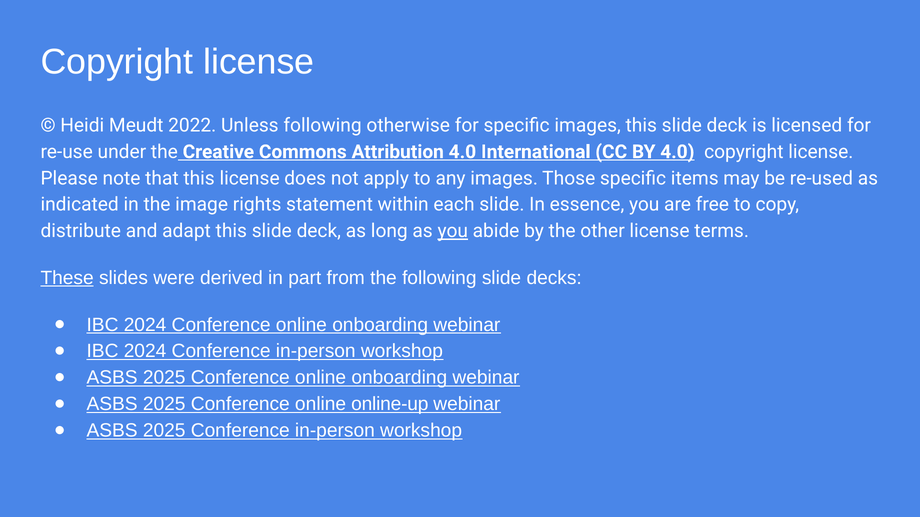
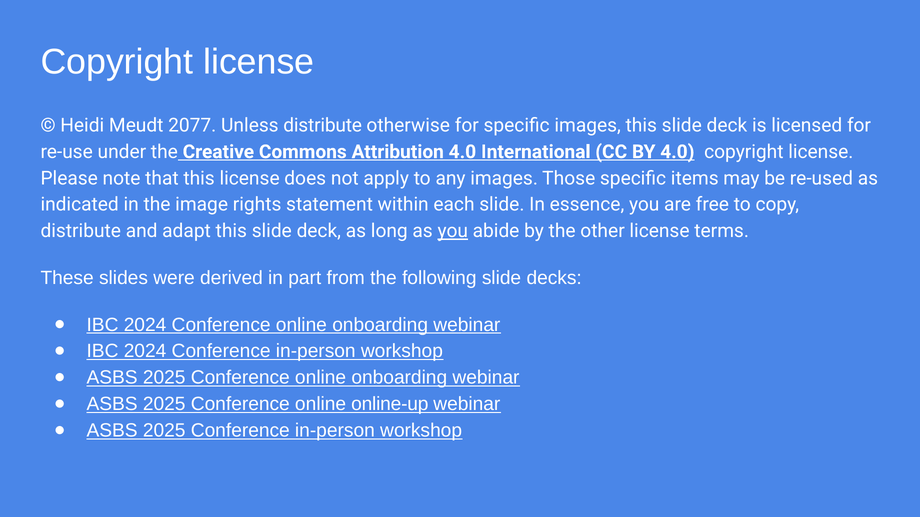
2022: 2022 -> 2077
Unless following: following -> distribute
These underline: present -> none
